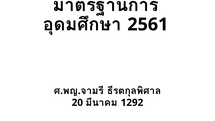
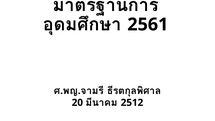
1292: 1292 -> 2512
